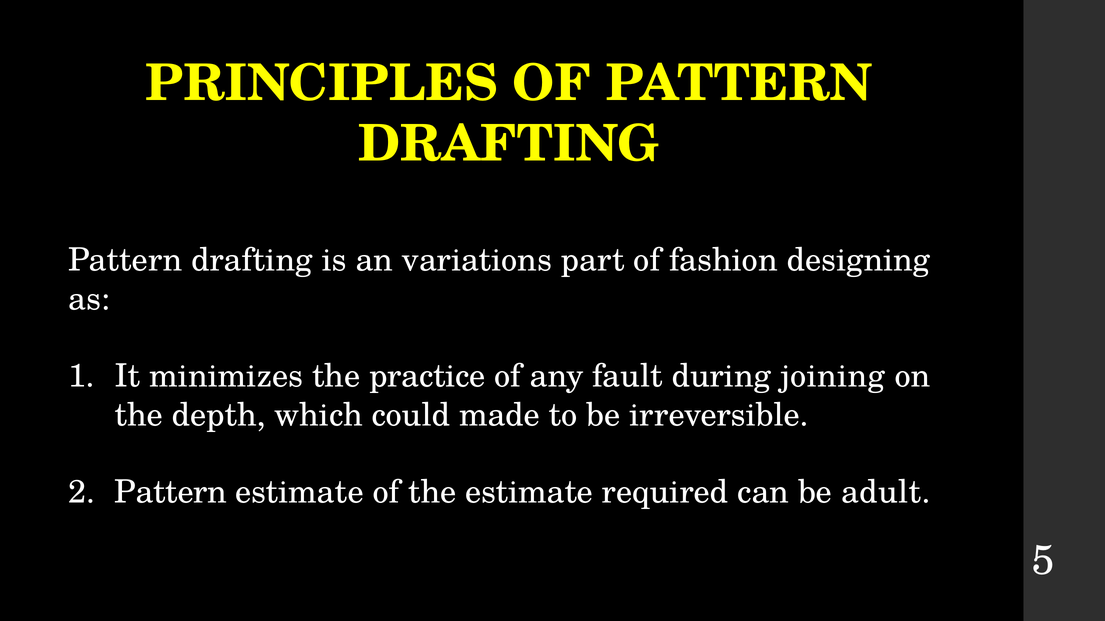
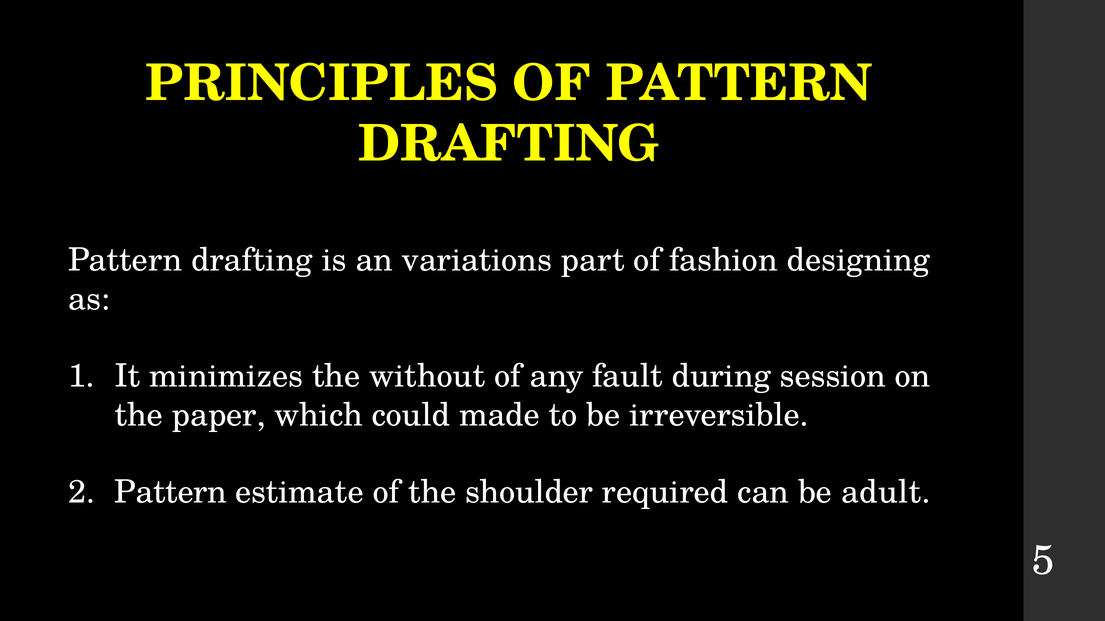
practice: practice -> without
joining: joining -> session
depth: depth -> paper
the estimate: estimate -> shoulder
